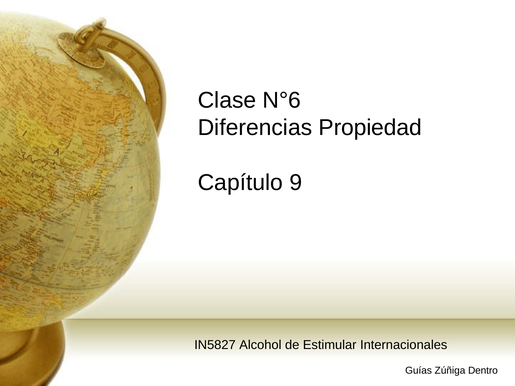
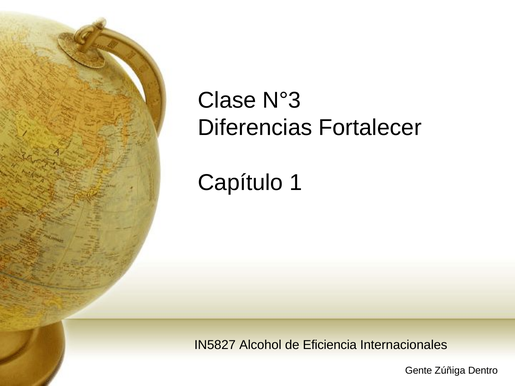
N°6: N°6 -> N°3
Propiedad: Propiedad -> Fortalecer
9: 9 -> 1
Estimular: Estimular -> Eficiencia
Guías: Guías -> Gente
